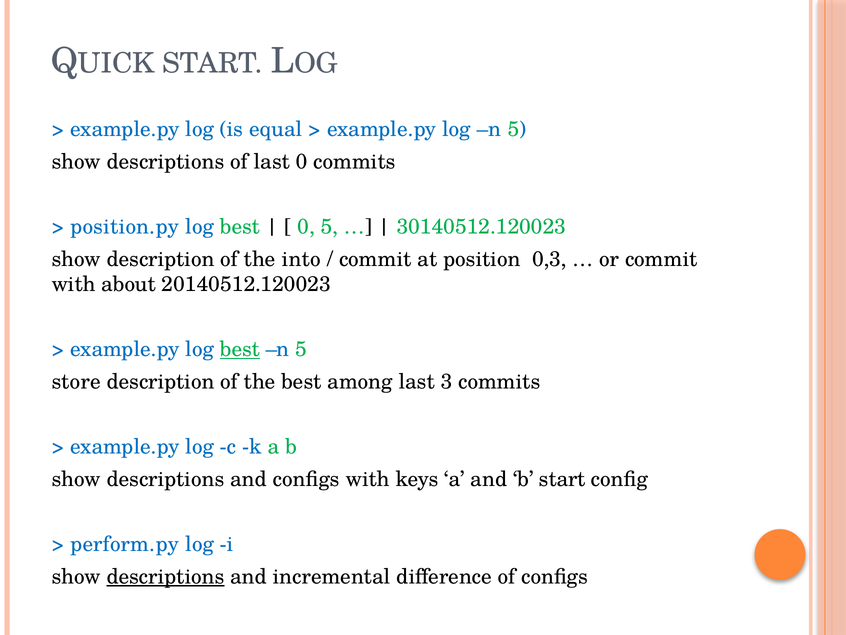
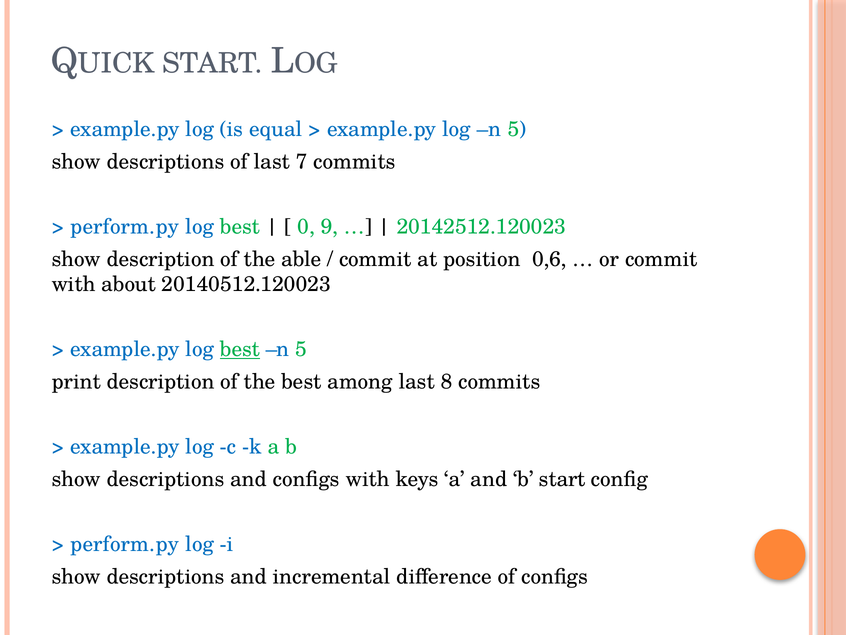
last 0: 0 -> 7
position.py at (125, 226): position.py -> perform.py
0 5: 5 -> 9
30140512.120023: 30140512.120023 -> 20142512.120023
into: into -> able
0,3: 0,3 -> 0,6
store: store -> print
3: 3 -> 8
descriptions at (165, 576) underline: present -> none
